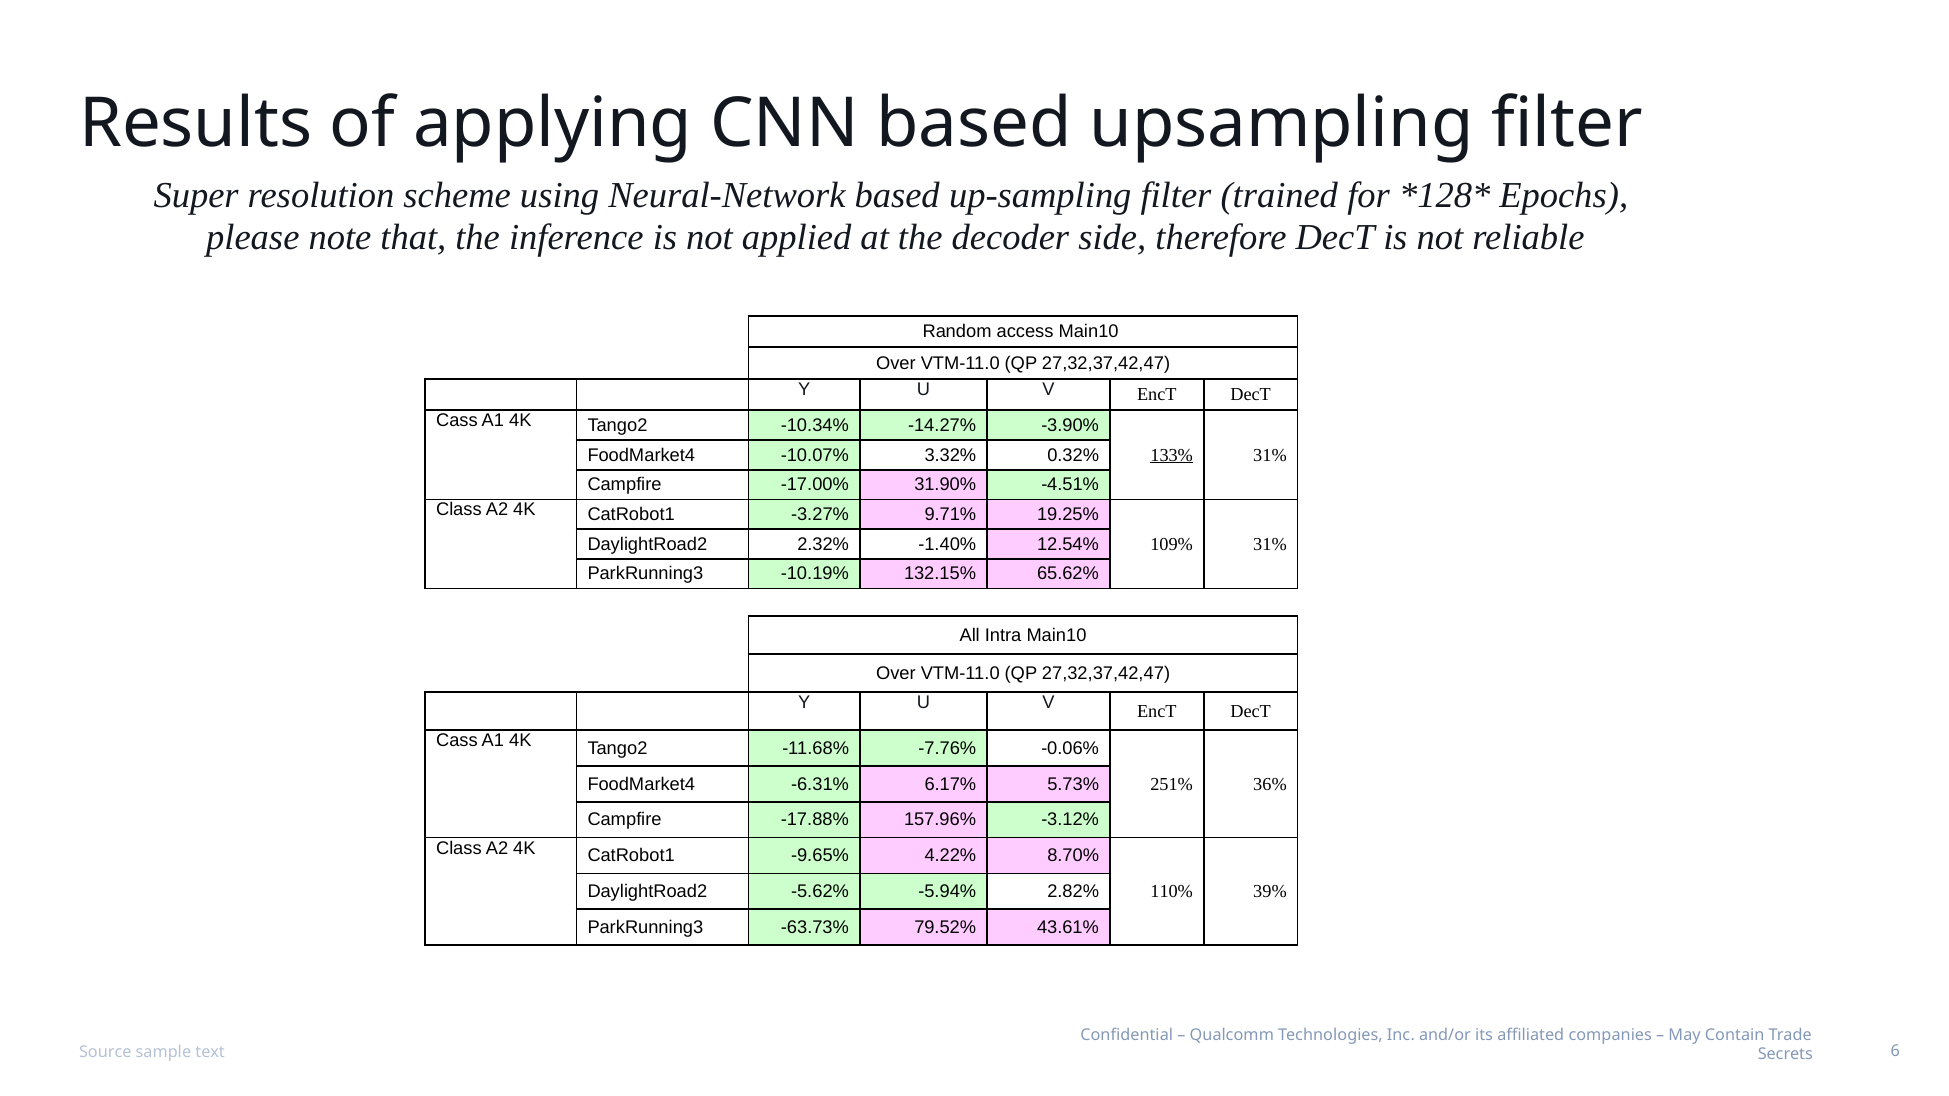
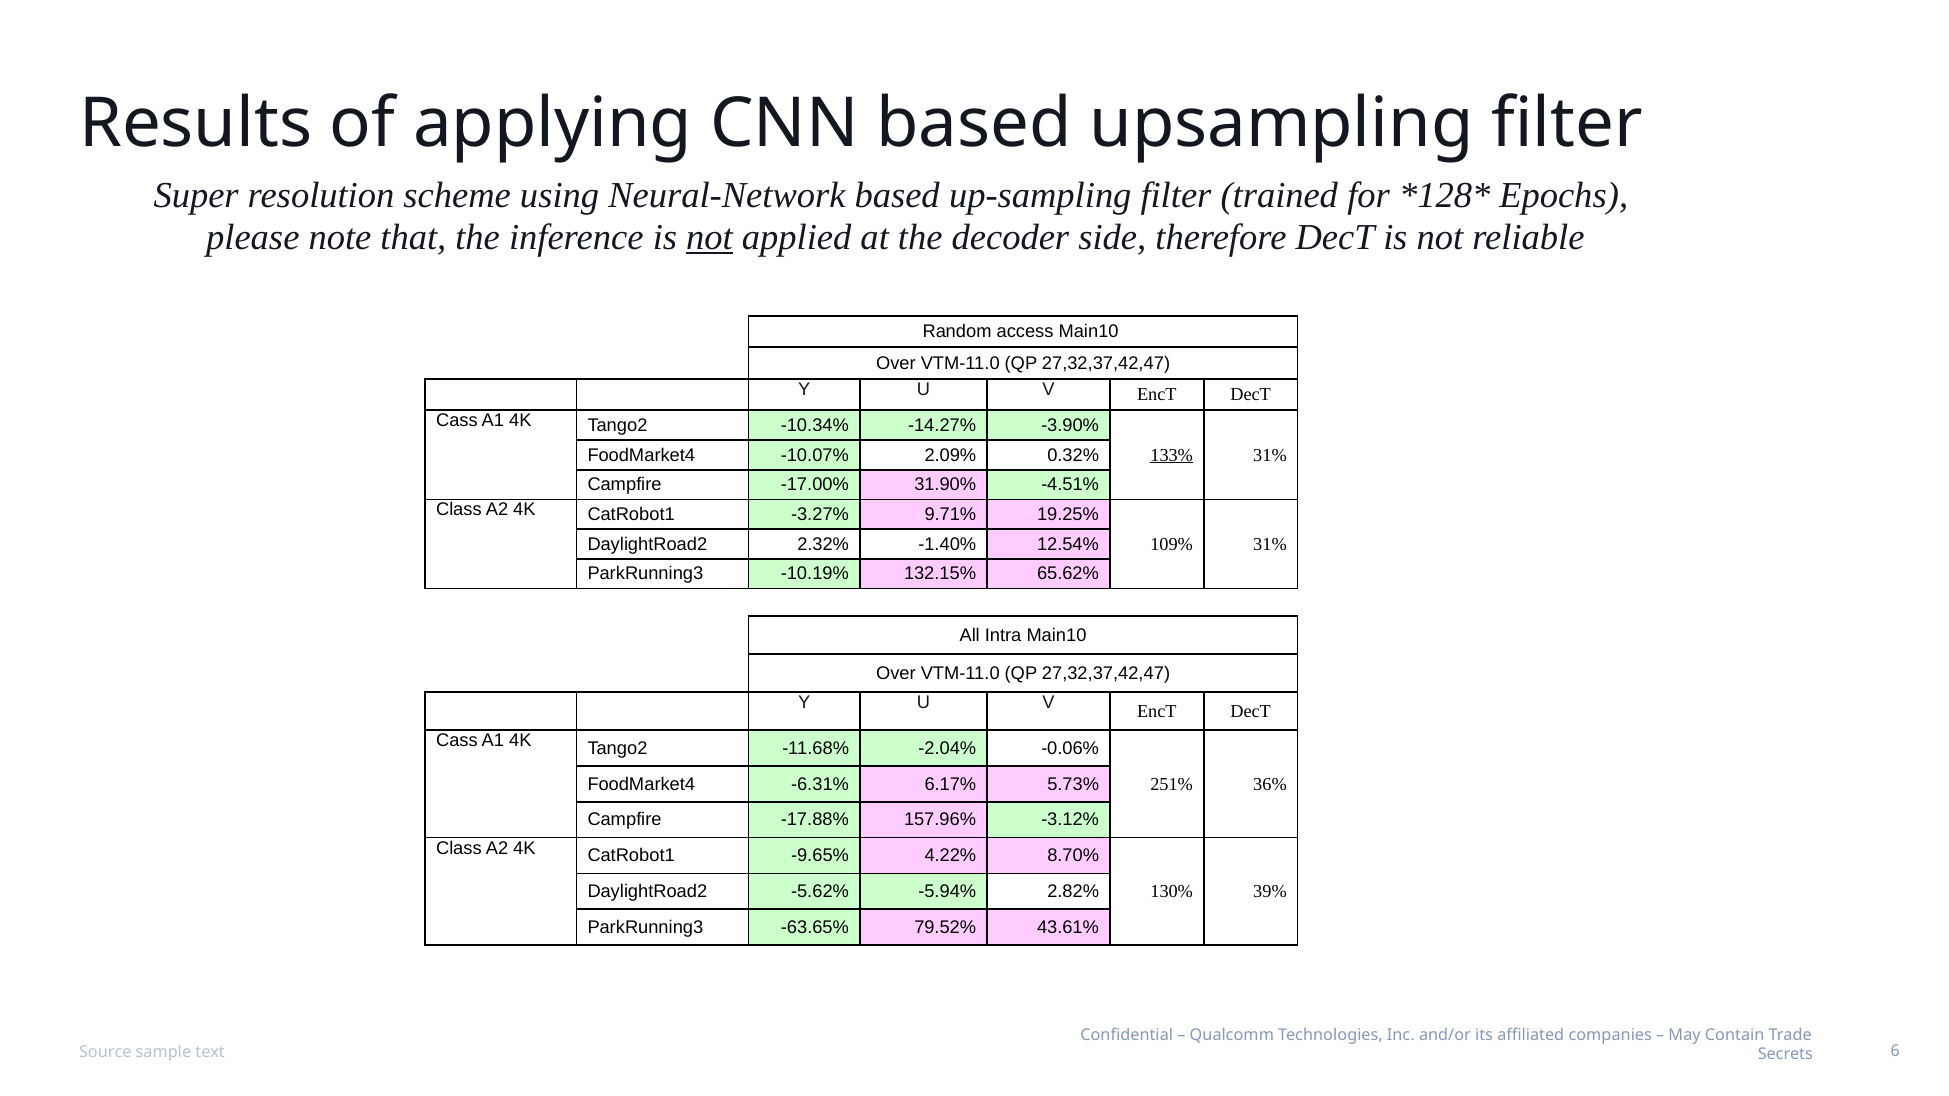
not at (709, 238) underline: none -> present
3.32%: 3.32% -> 2.09%
-7.76%: -7.76% -> -2.04%
110%: 110% -> 130%
-63.73%: -63.73% -> -63.65%
